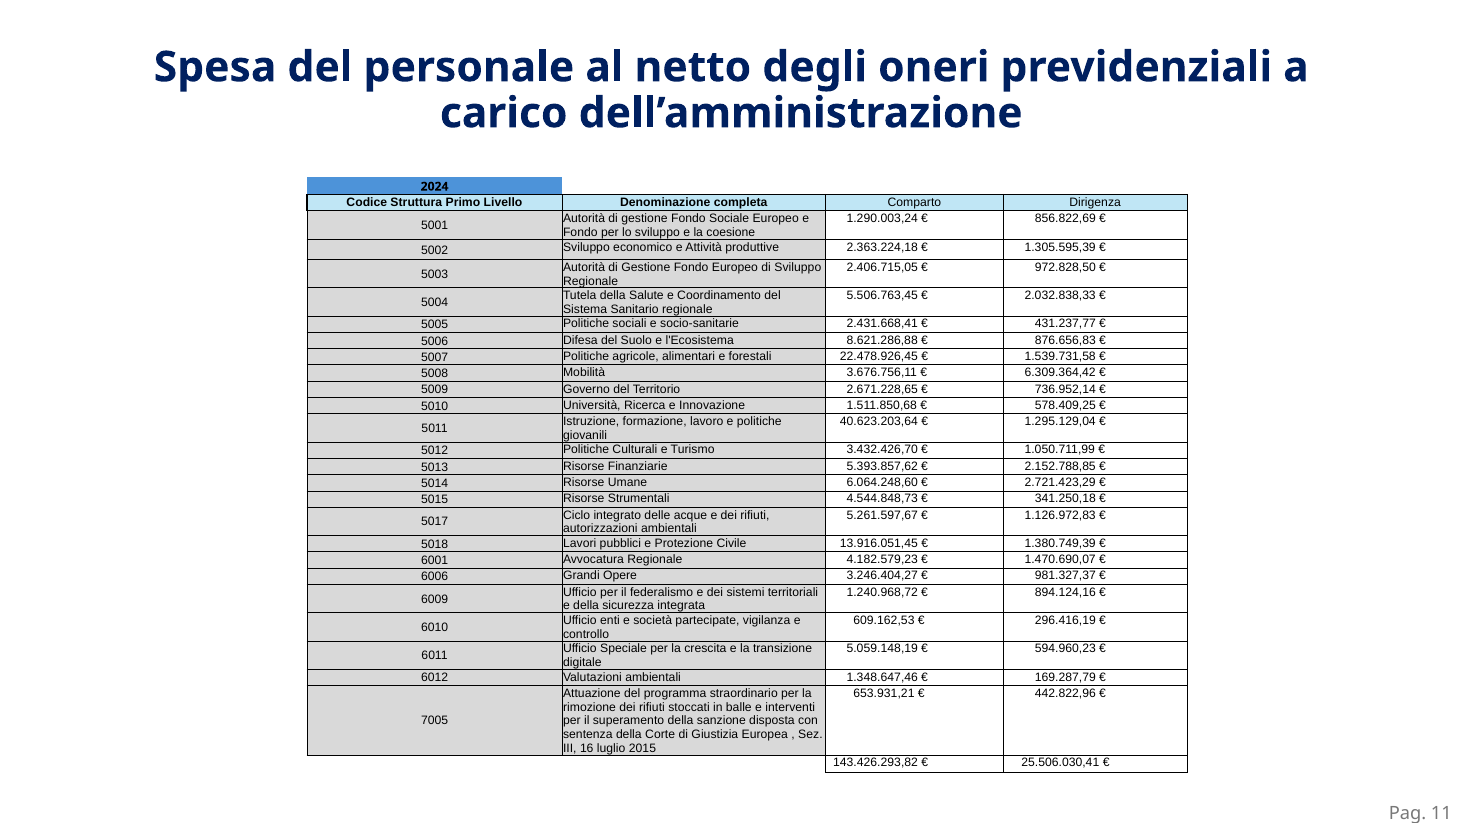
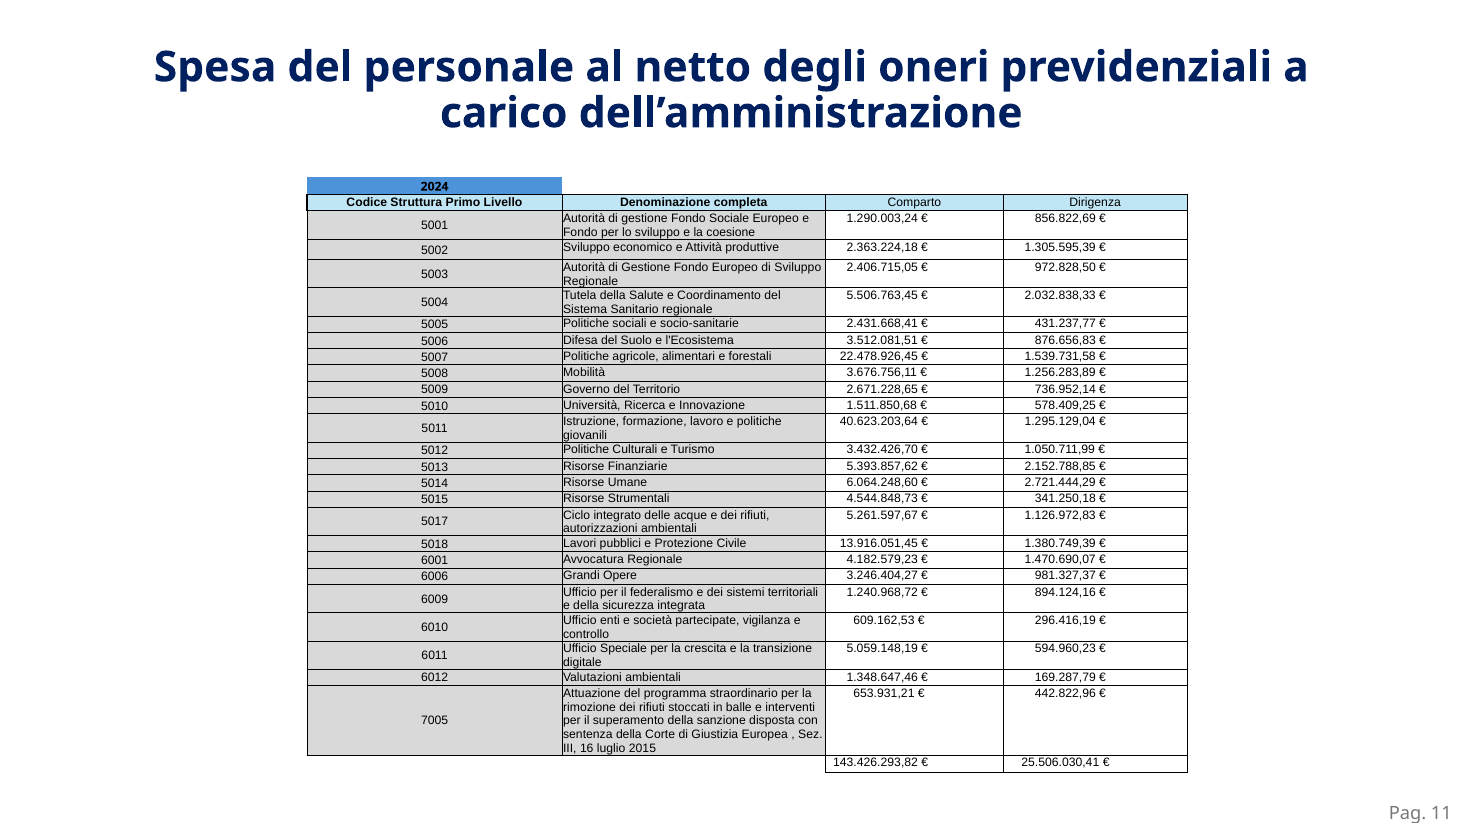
8.621.286,88: 8.621.286,88 -> 3.512.081,51
6.309.364,42: 6.309.364,42 -> 1.256.283,89
2.721.423,29: 2.721.423,29 -> 2.721.444,29
